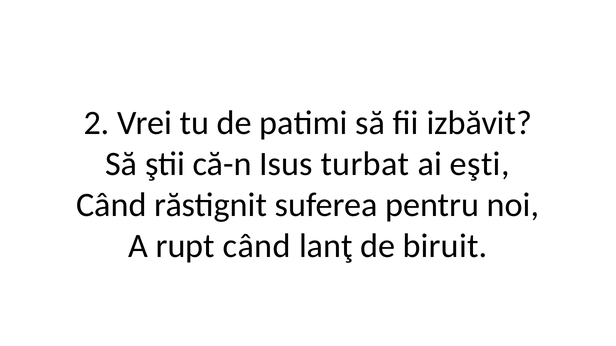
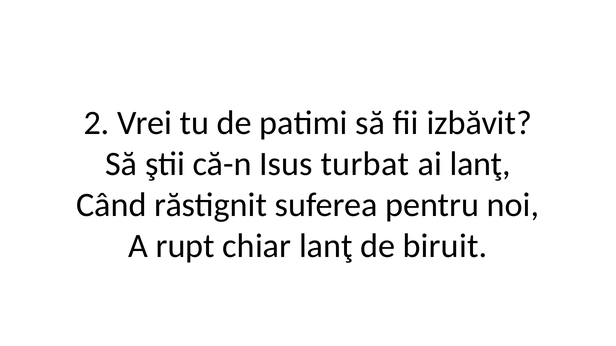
ai eşti: eşti -> lanţ
rupt când: când -> chiar
